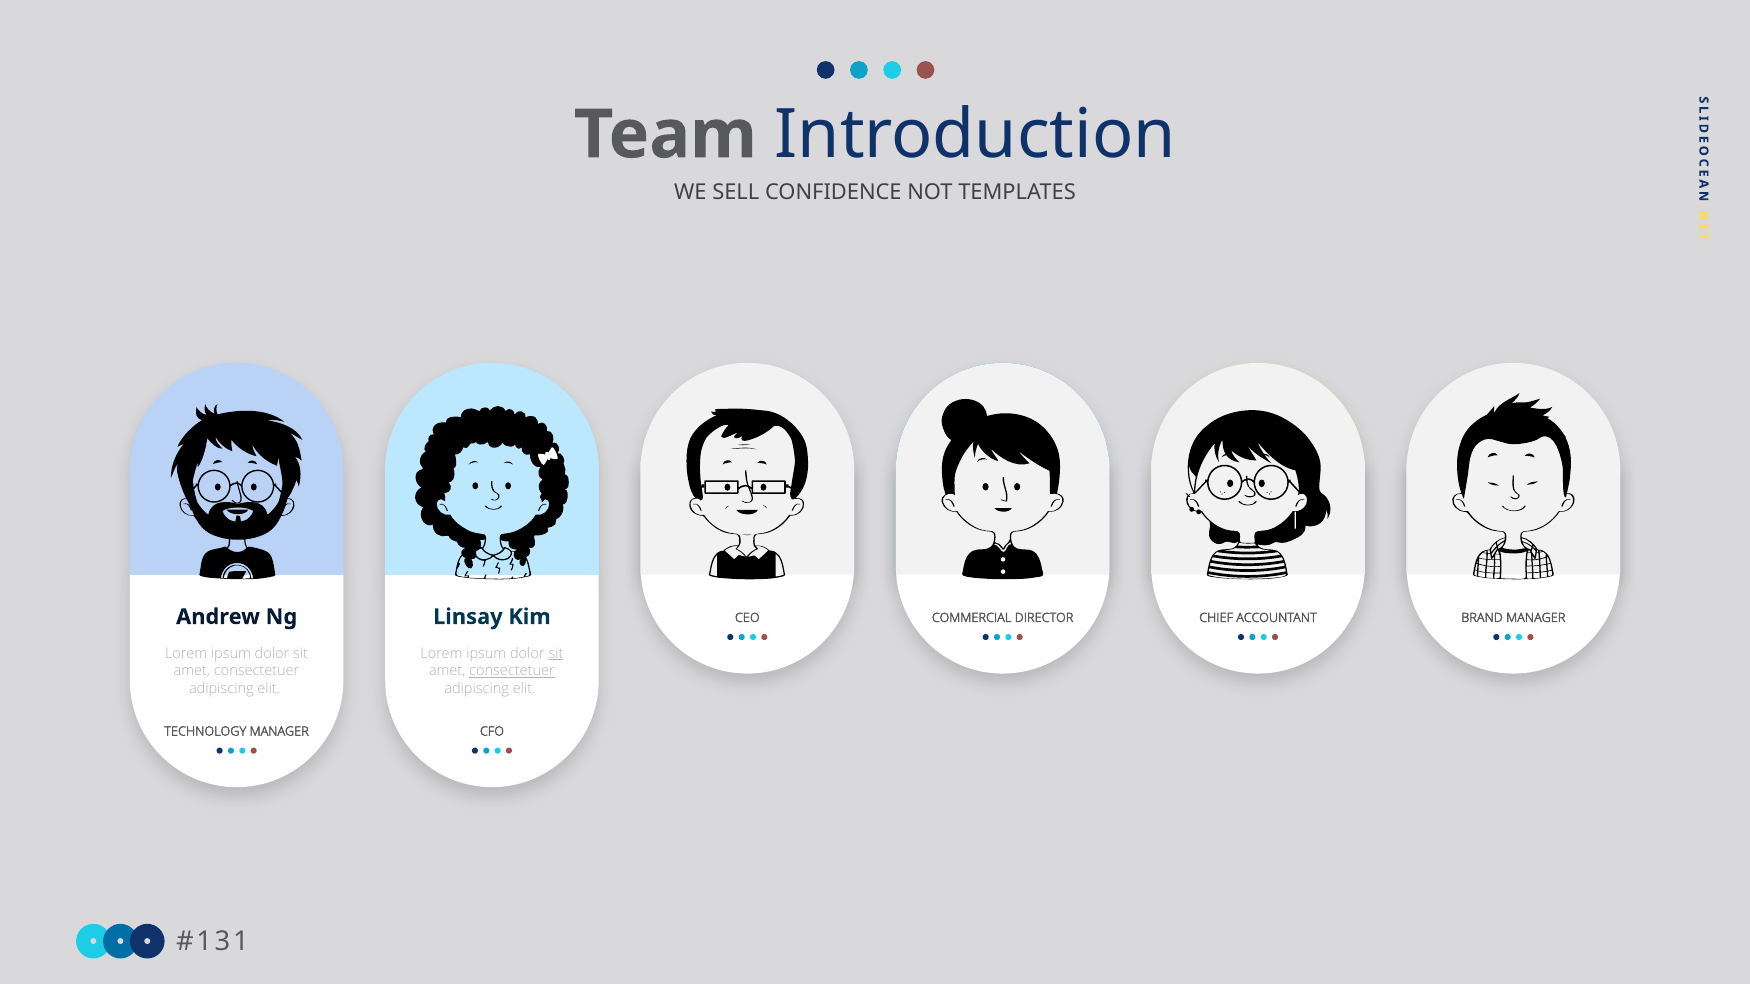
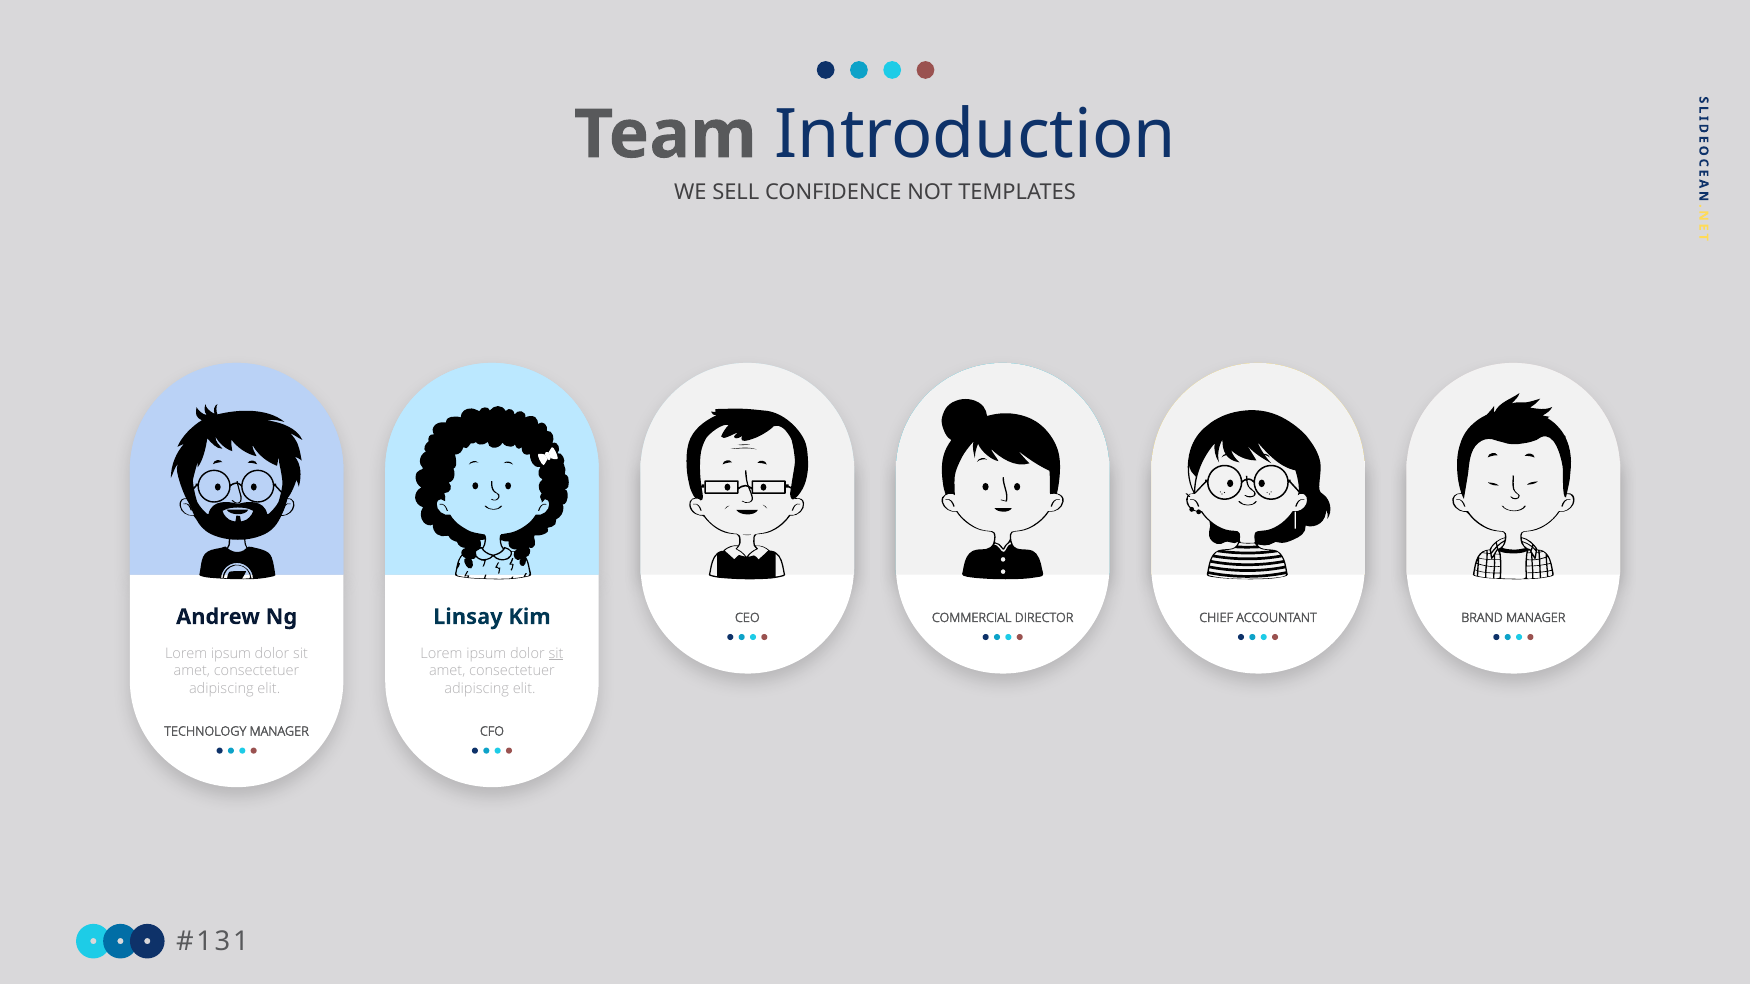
consectetuer at (512, 671) underline: present -> none
